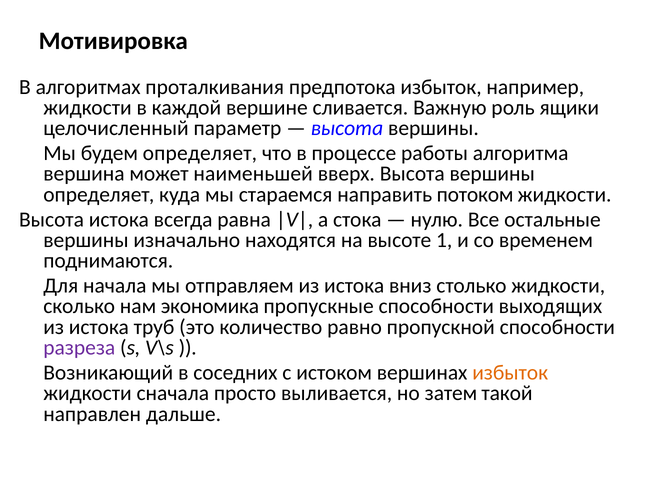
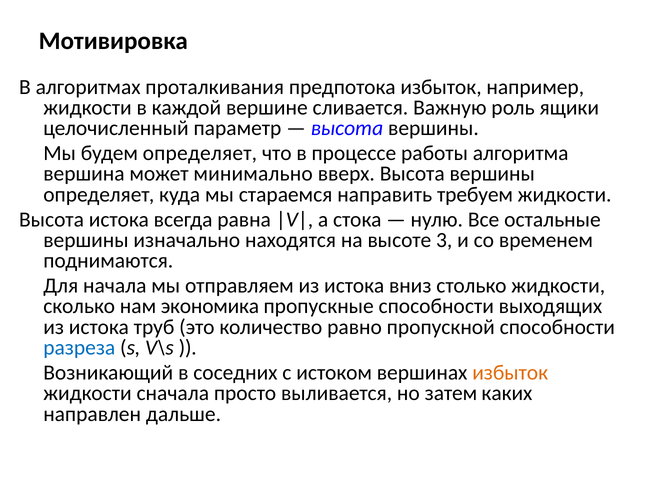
наименьшей: наименьшей -> минимально
потоком: потоком -> требуем
1: 1 -> 3
разреза colour: purple -> blue
такой: такой -> каких
